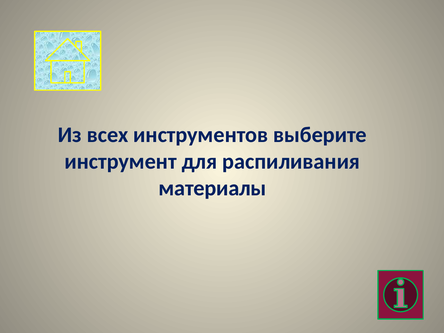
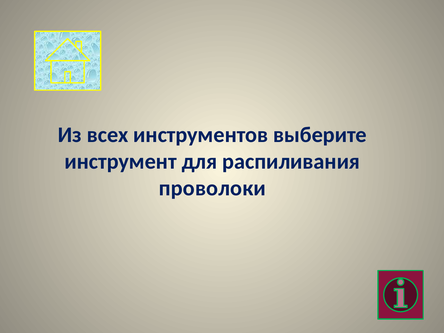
материалы: материалы -> проволоки
